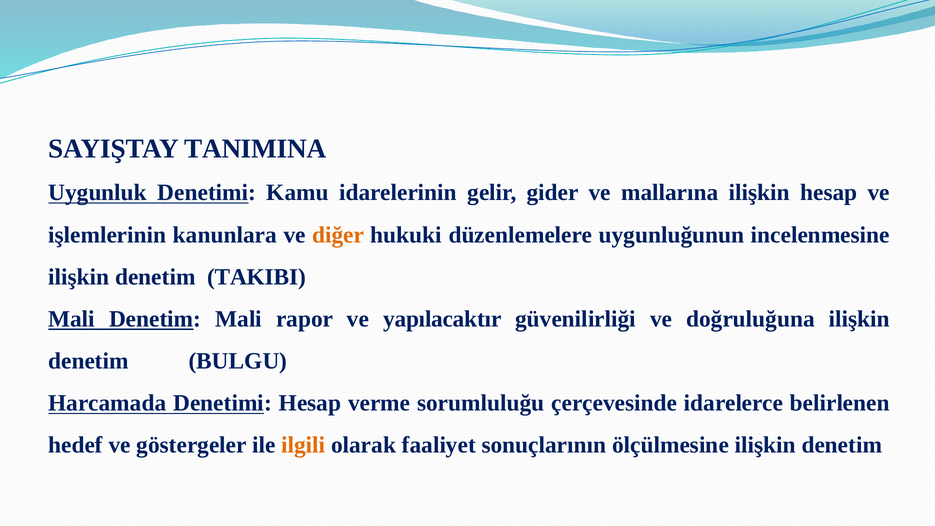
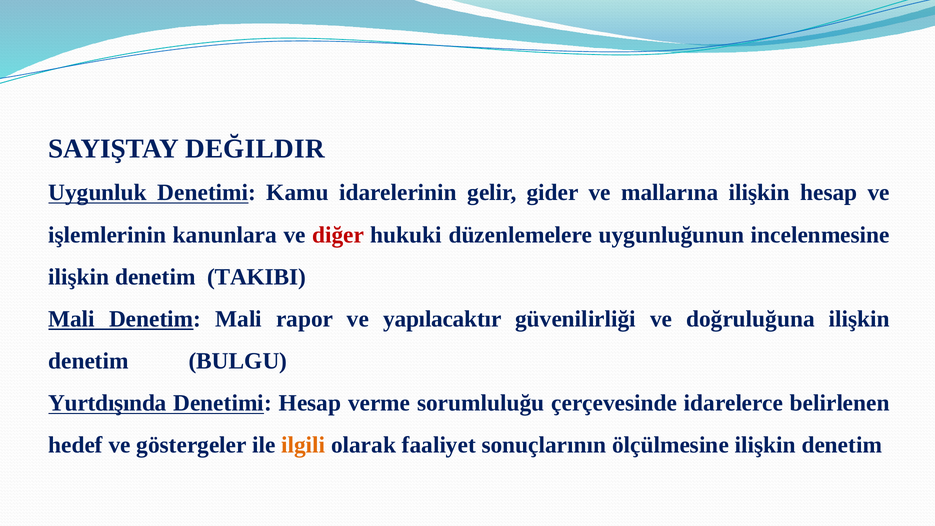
TANIMINA: TANIMINA -> DEĞILDIR
diğer colour: orange -> red
Harcamada: Harcamada -> Yurtdışında
